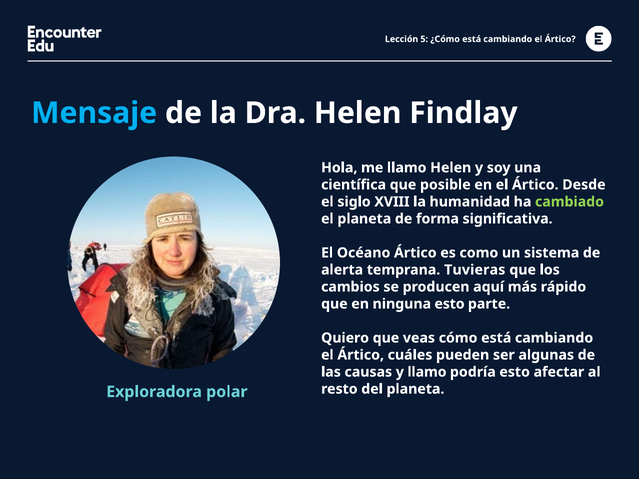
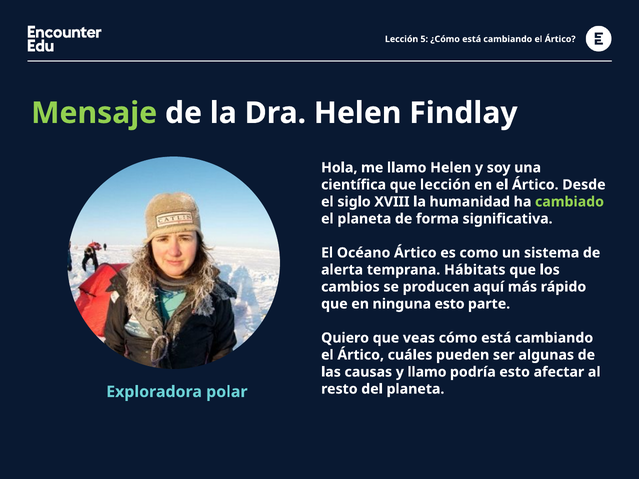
Mensaje colour: light blue -> light green
que posible: posible -> lección
Tuvieras: Tuvieras -> Hábitats
